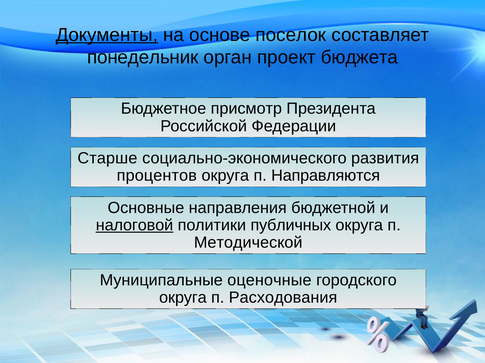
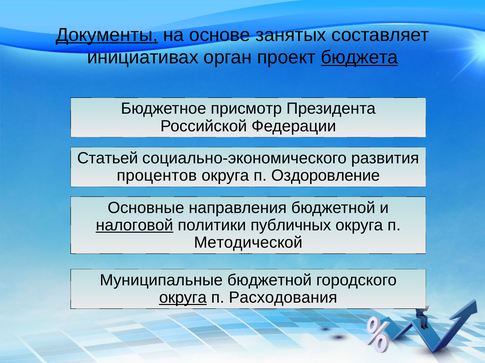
поселок: поселок -> занятых
понедельник: понедельник -> инициативах
бюджета underline: none -> present
Старше: Старше -> Статьей
Направляются: Направляются -> Оздоровление
Муниципальные оценочные: оценочные -> бюджетной
округа at (183, 298) underline: none -> present
